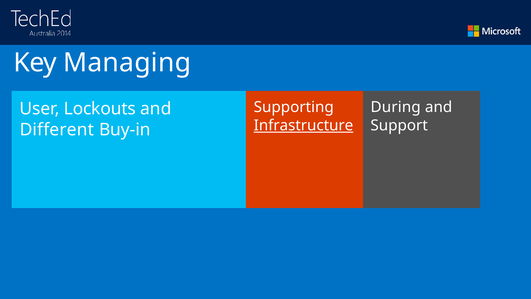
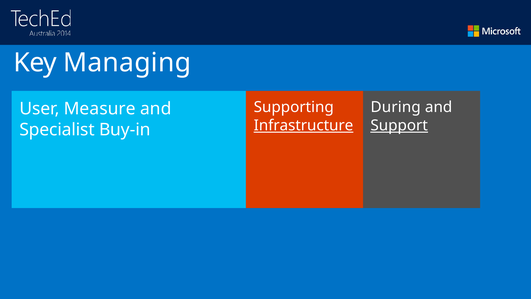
Lockouts: Lockouts -> Measure
Support underline: none -> present
Different: Different -> Specialist
